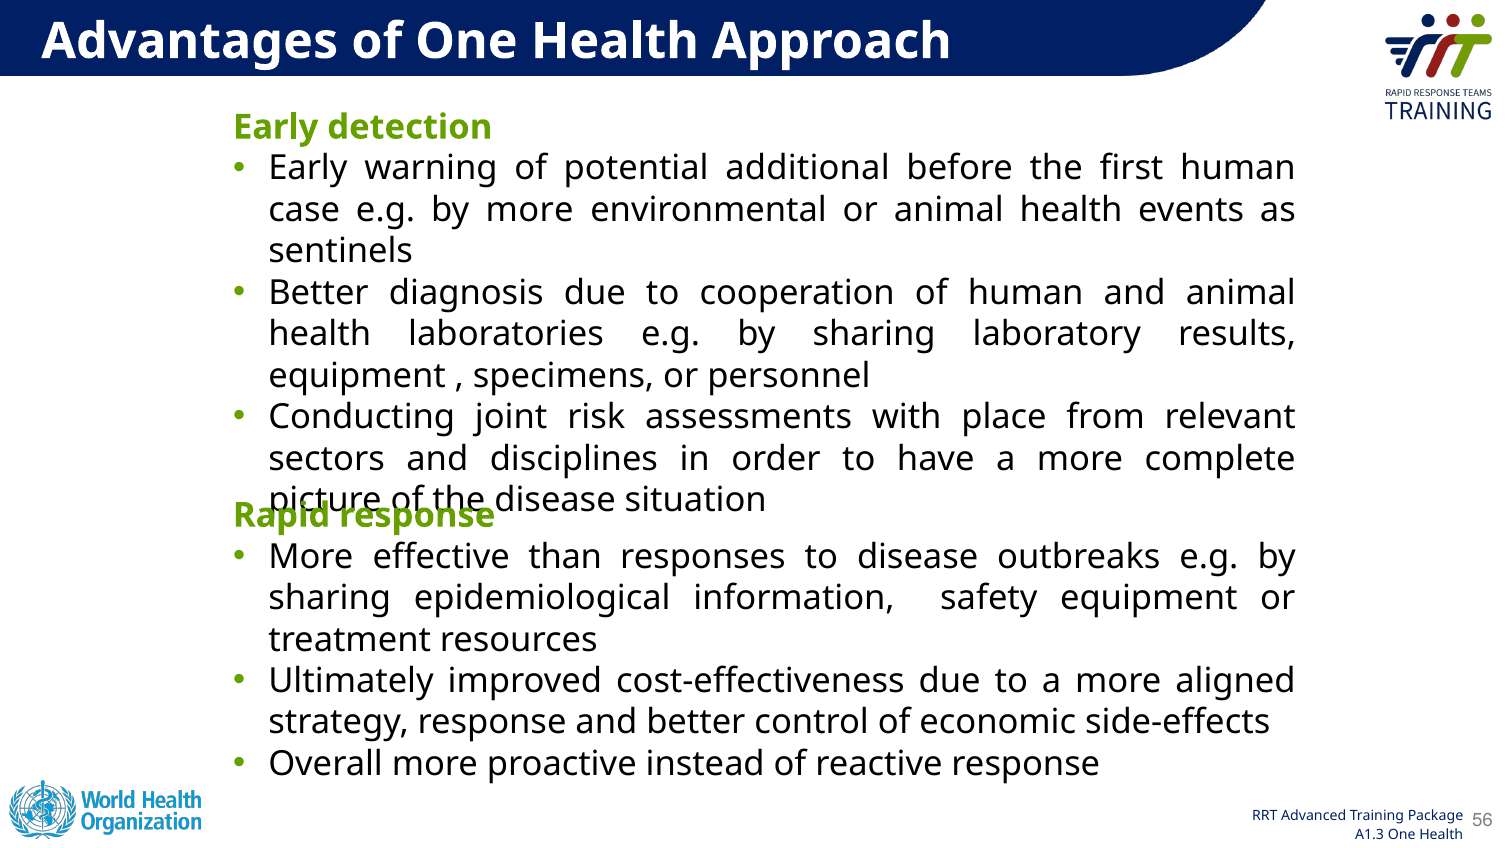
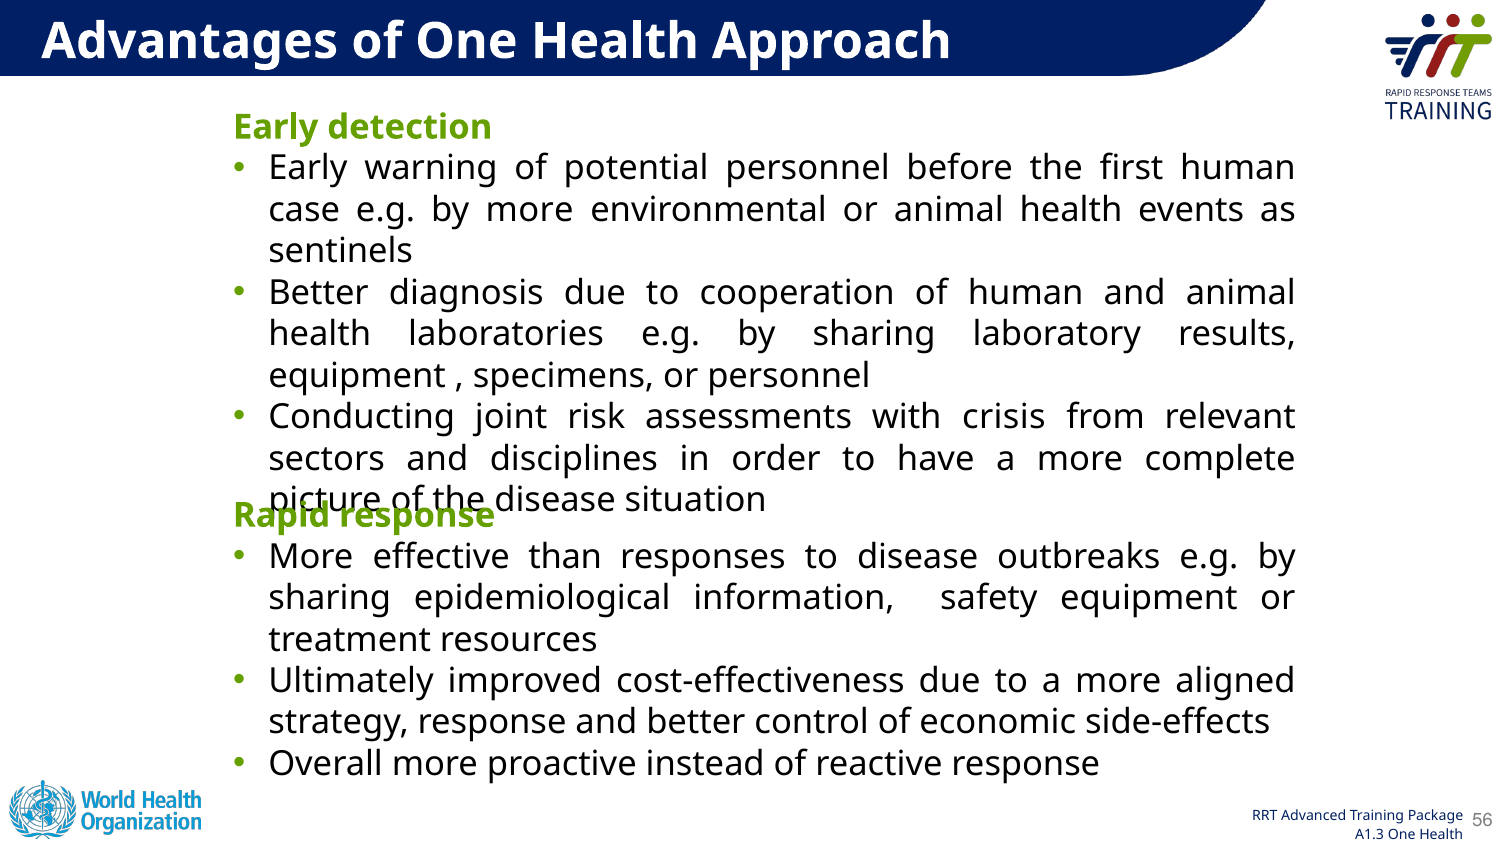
potential additional: additional -> personnel
place: place -> crisis
